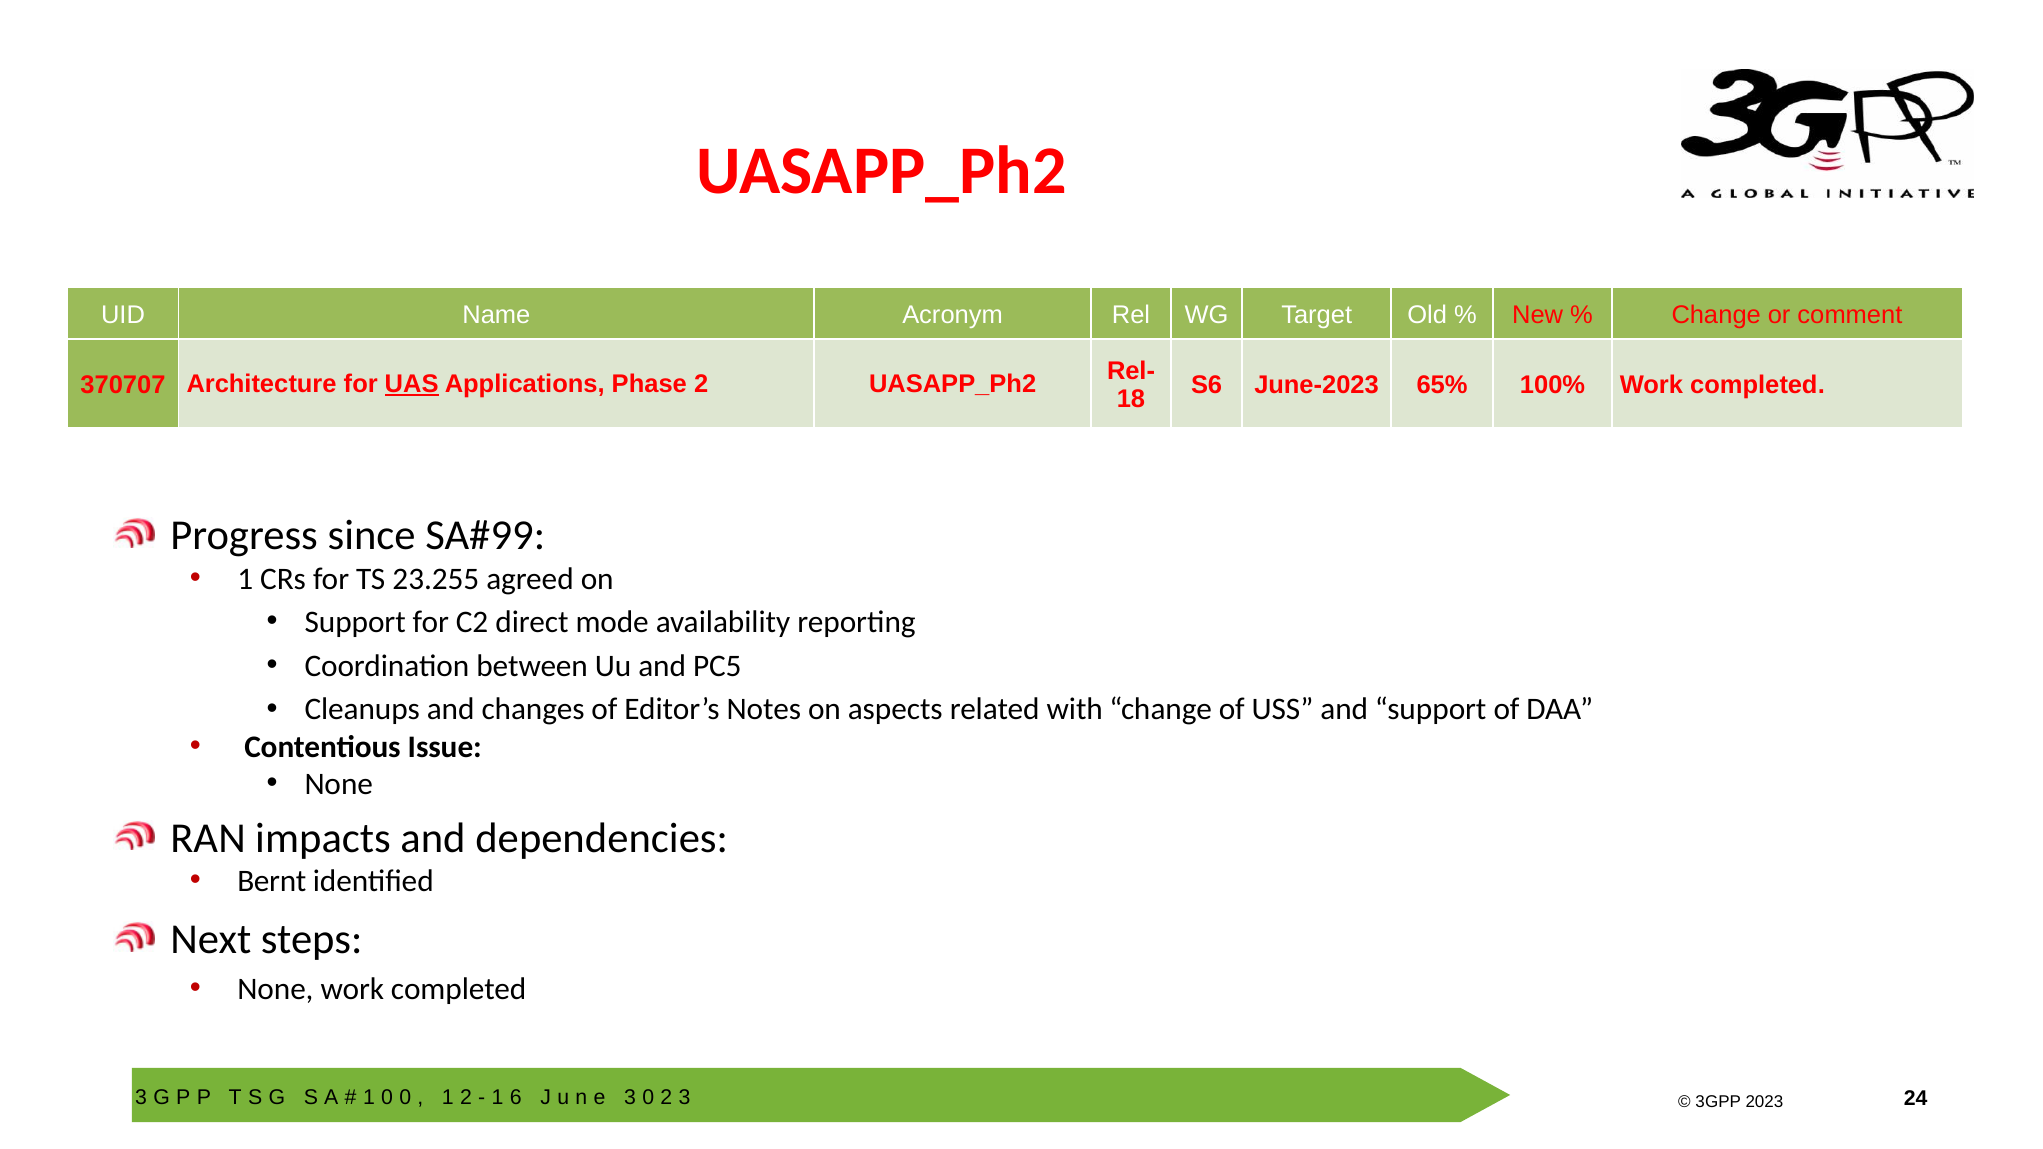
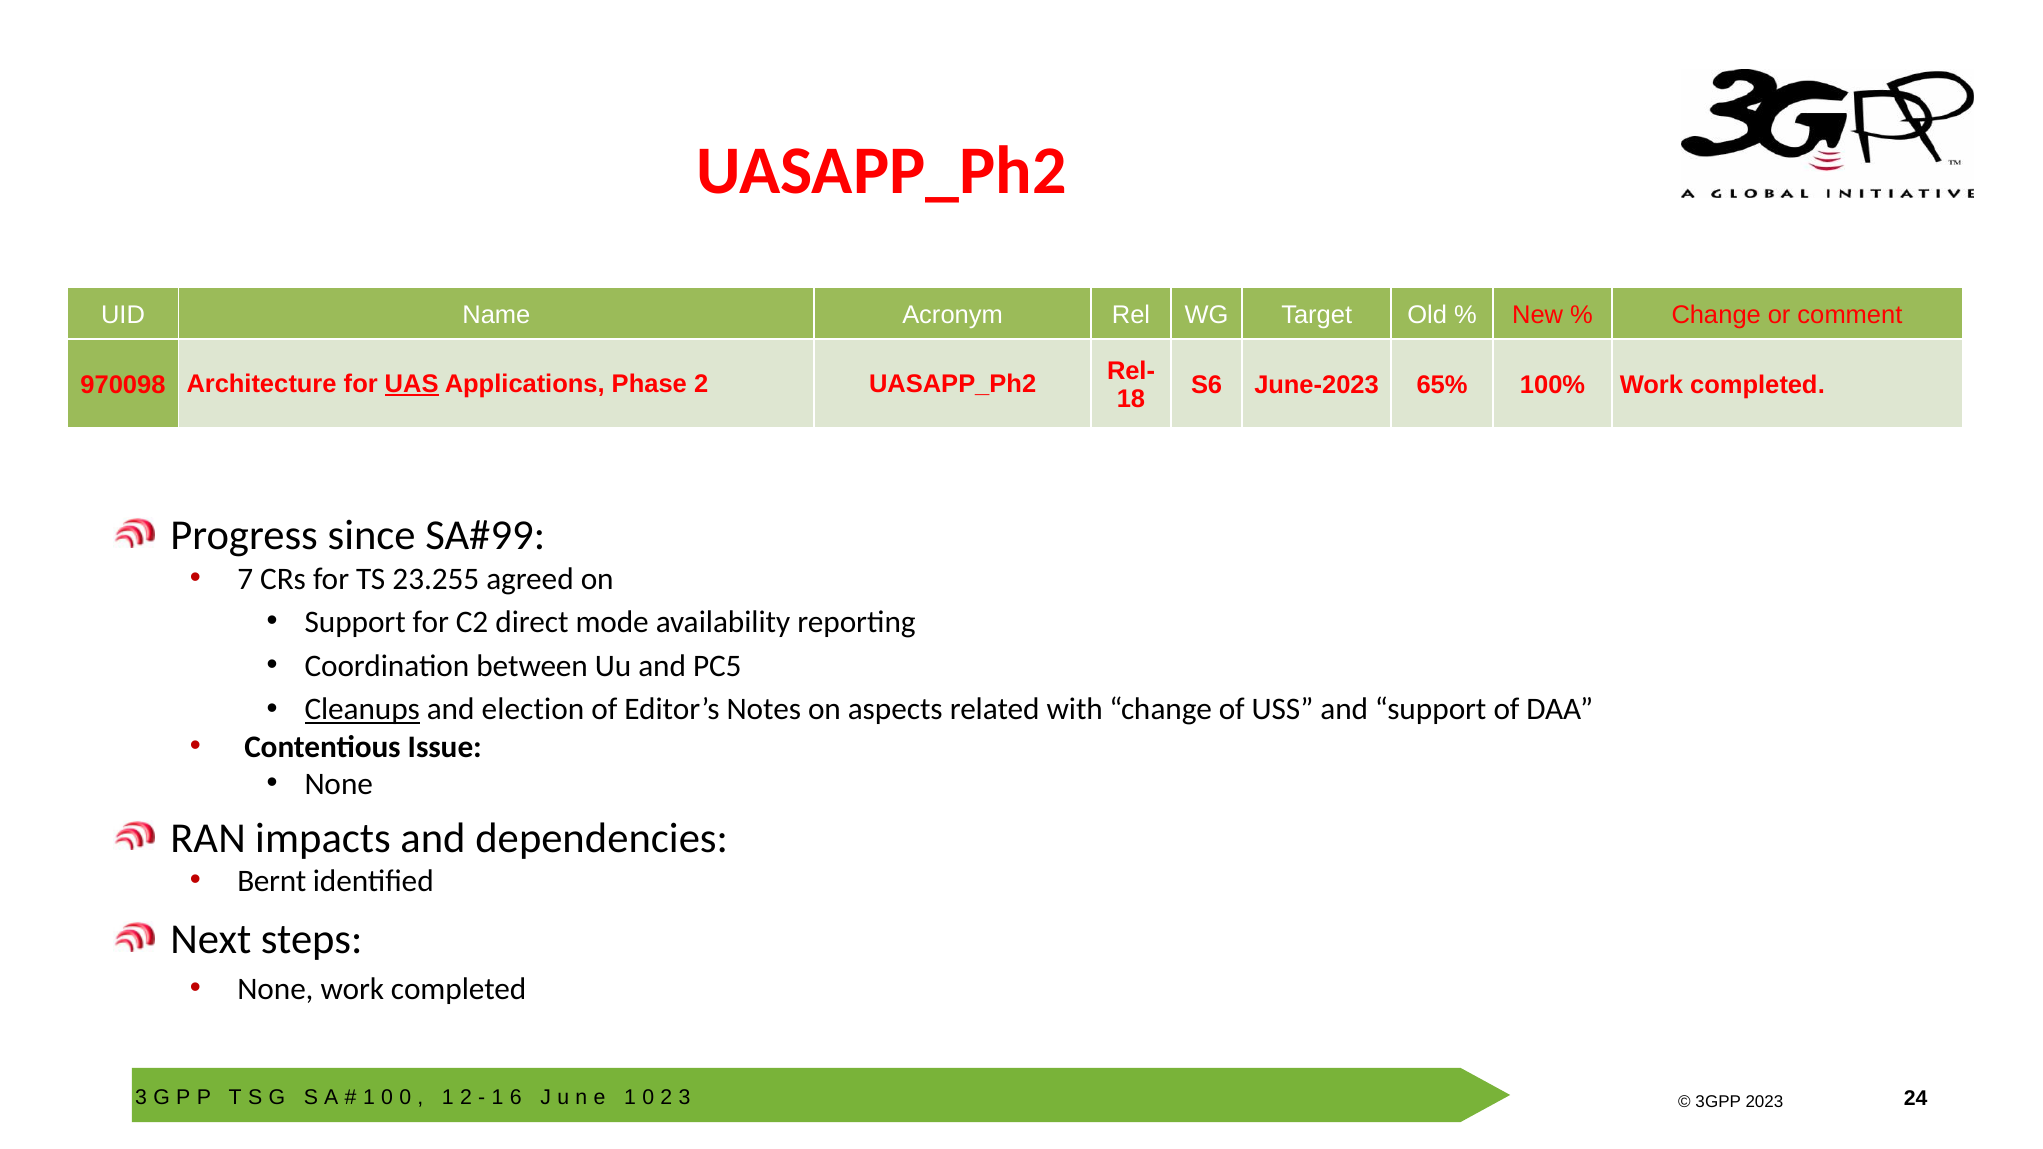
370707: 370707 -> 970098
1 at (245, 579): 1 -> 7
Cleanups underline: none -> present
changes: changes -> election
3 at (630, 1098): 3 -> 1
